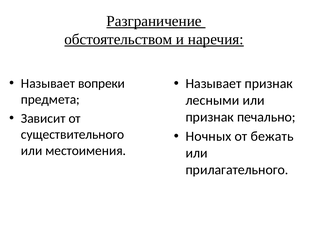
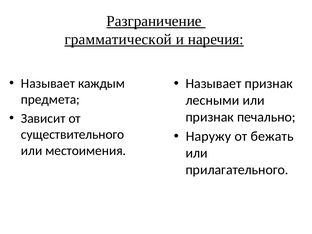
обстоятельством: обстоятельством -> грамматической
вопреки: вопреки -> каждым
Ночных: Ночных -> Наружу
